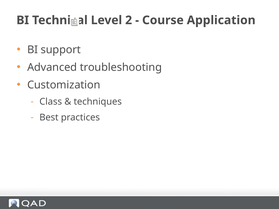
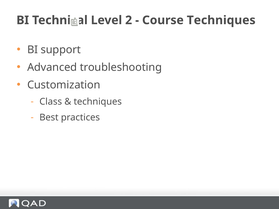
Course Application: Application -> Techniques
